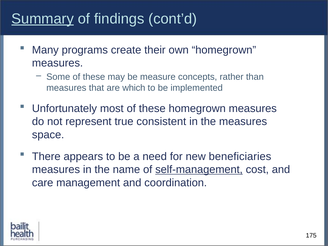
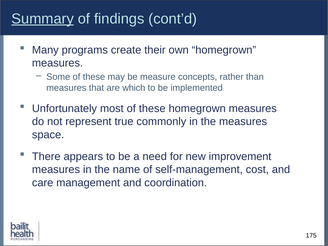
consistent: consistent -> commonly
beneficiaries: beneficiaries -> improvement
self-management underline: present -> none
